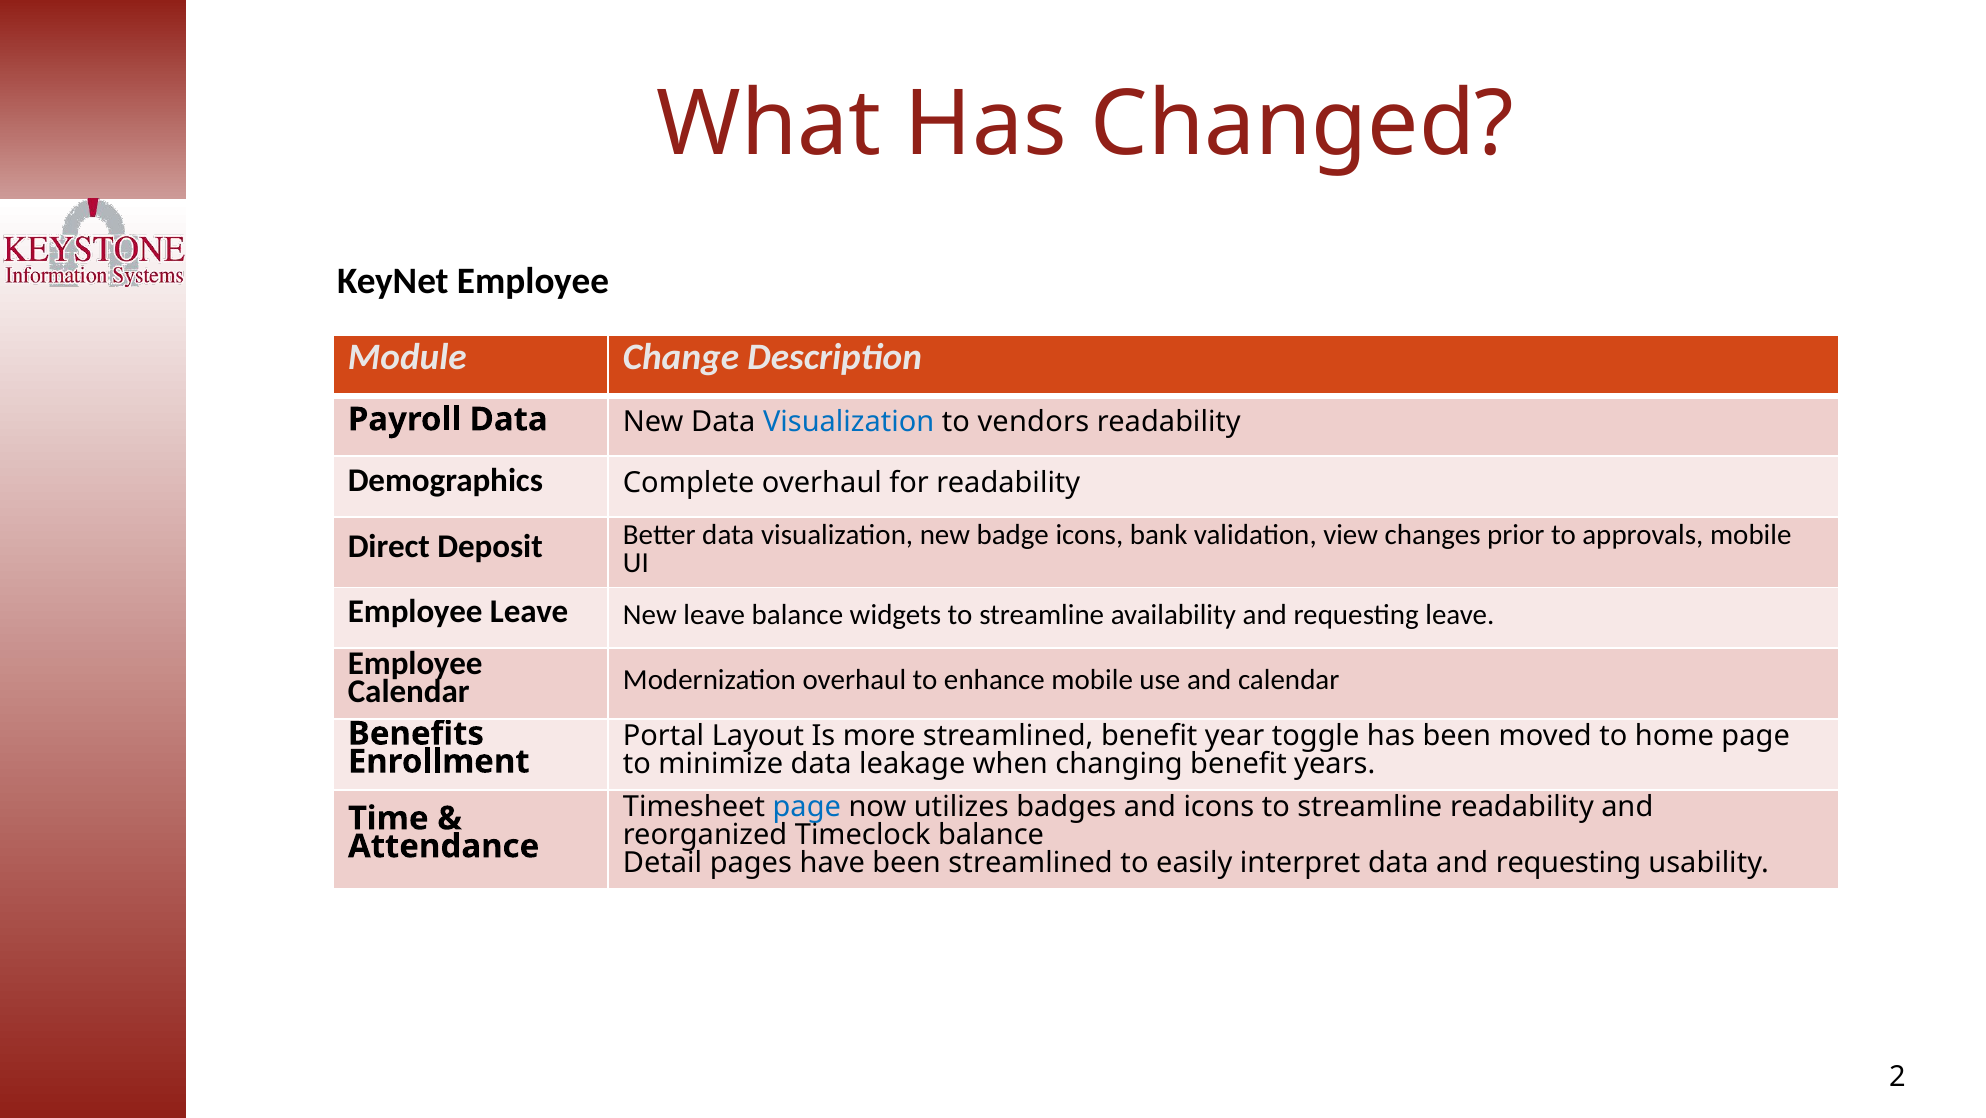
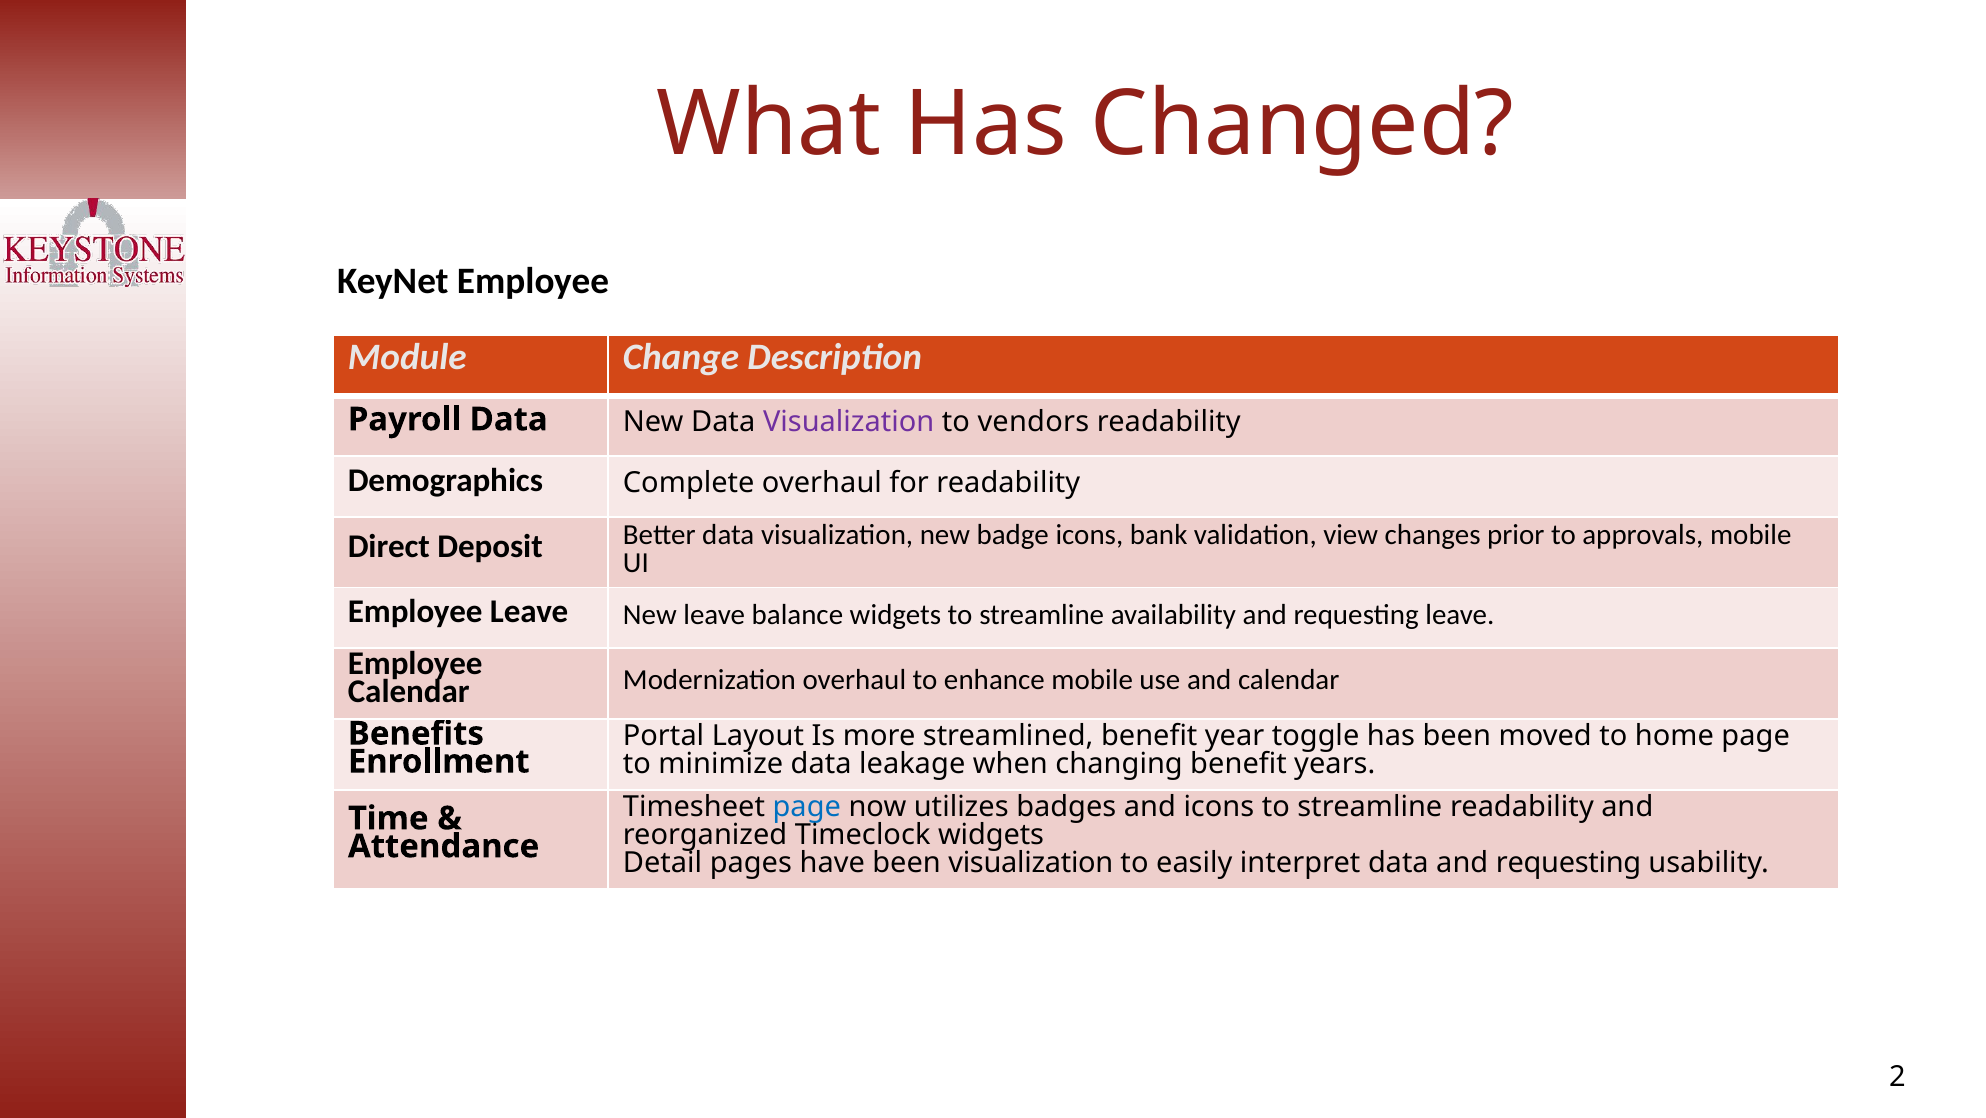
Visualization at (849, 422) colour: blue -> purple
Timeclock balance: balance -> widgets
been streamlined: streamlined -> visualization
